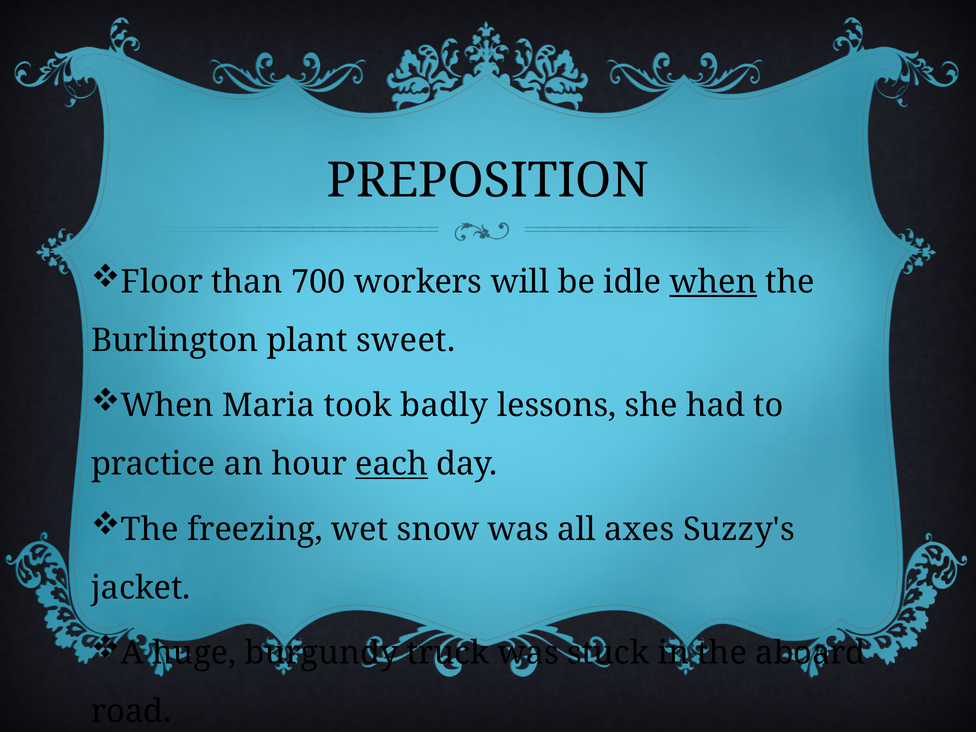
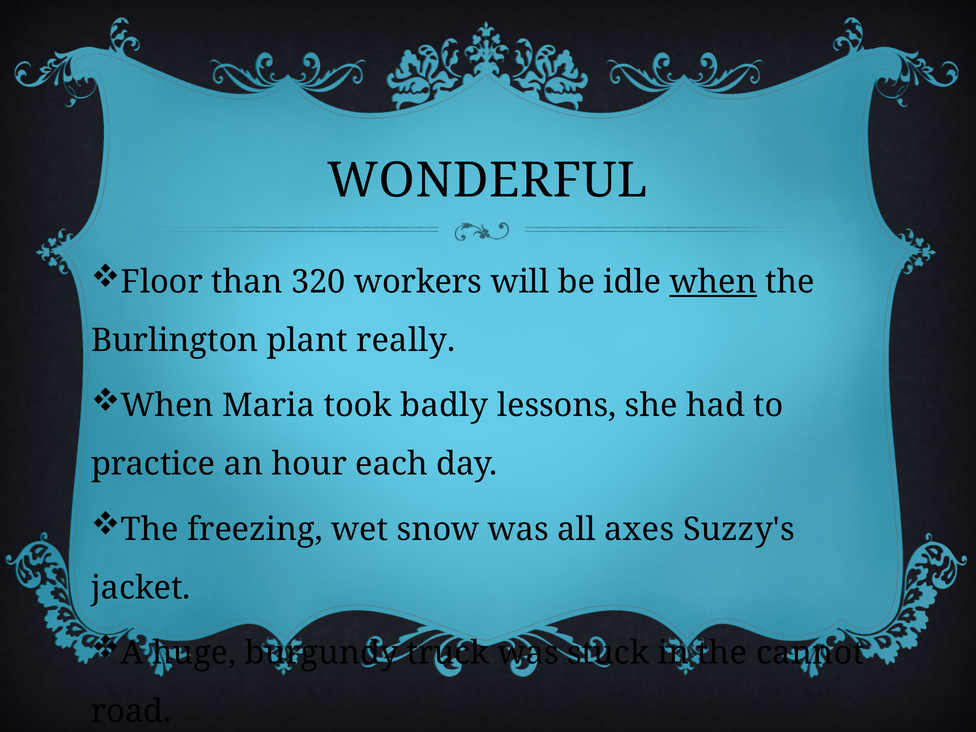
PREPOSITION: PREPOSITION -> WONDERFUL
700: 700 -> 320
sweet: sweet -> really
each underline: present -> none
aboard: aboard -> cannot
